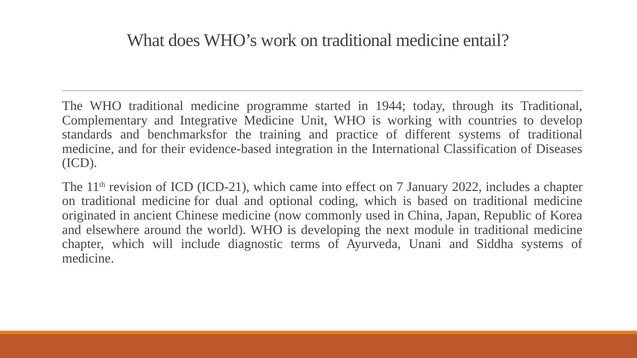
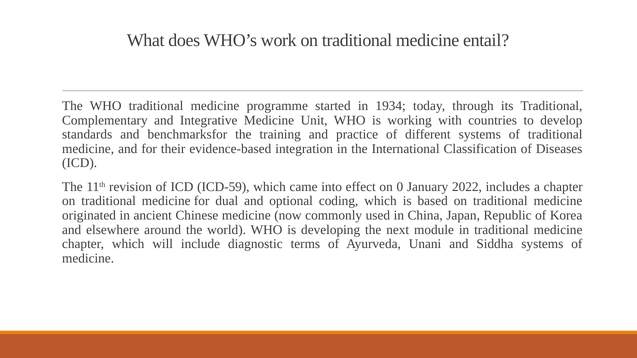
1944: 1944 -> 1934
ICD-21: ICD-21 -> ICD-59
7: 7 -> 0
